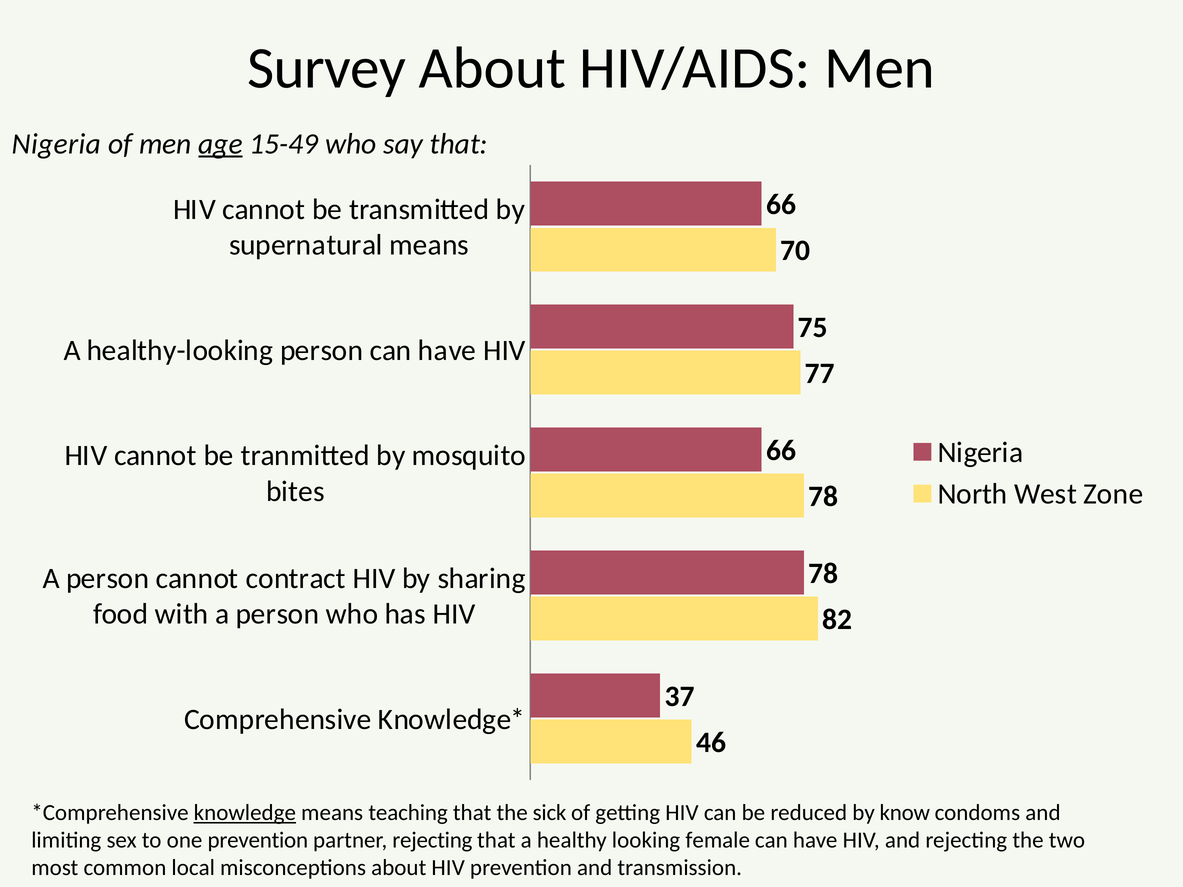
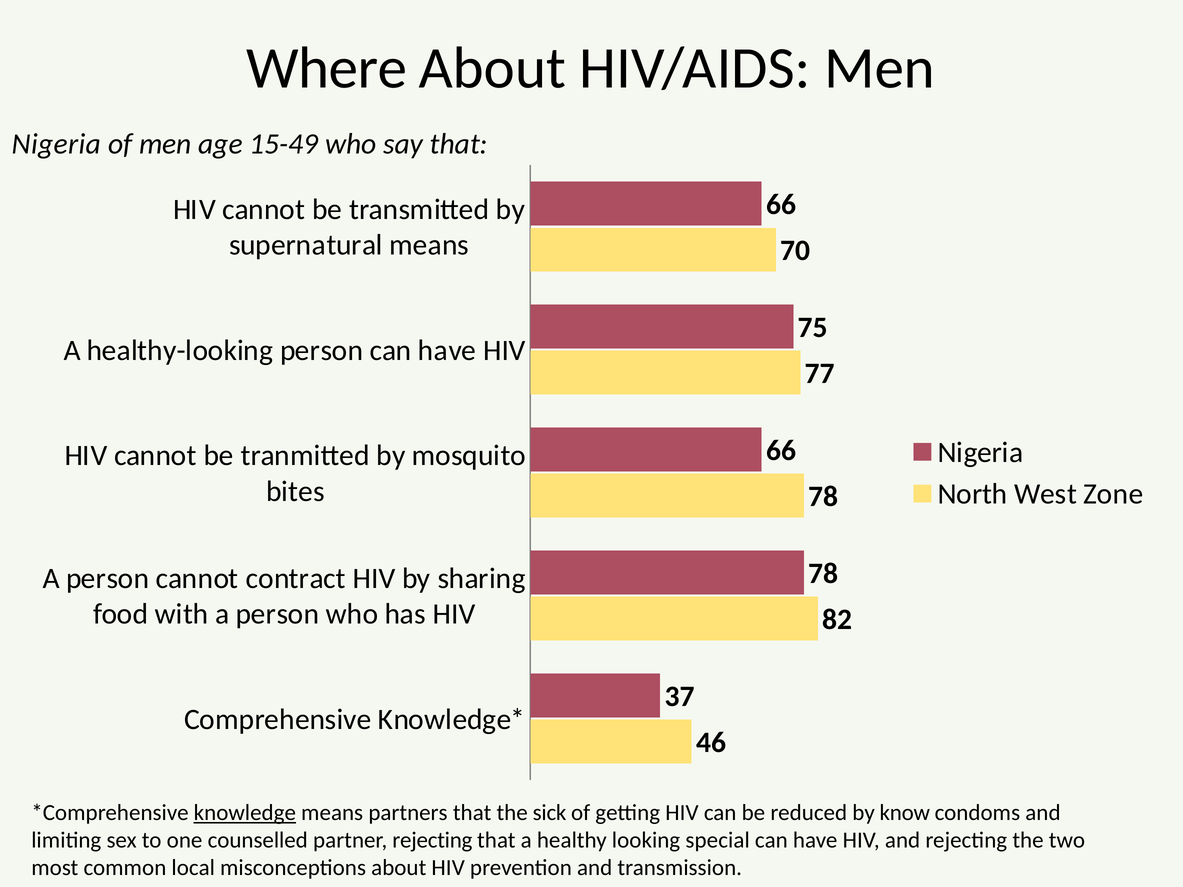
Survey: Survey -> Where
age underline: present -> none
teaching: teaching -> partners
one prevention: prevention -> counselled
female: female -> special
